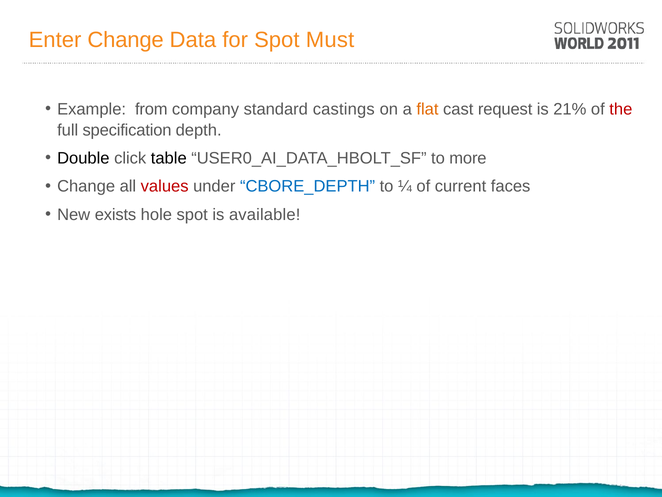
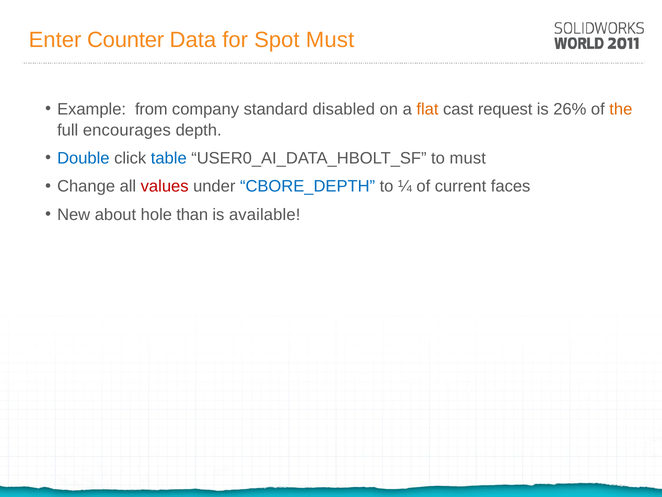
Enter Change: Change -> Counter
castings: castings -> disabled
21%: 21% -> 26%
the colour: red -> orange
specification: specification -> encourages
Double colour: black -> blue
table colour: black -> blue
to more: more -> must
exists: exists -> about
hole spot: spot -> than
